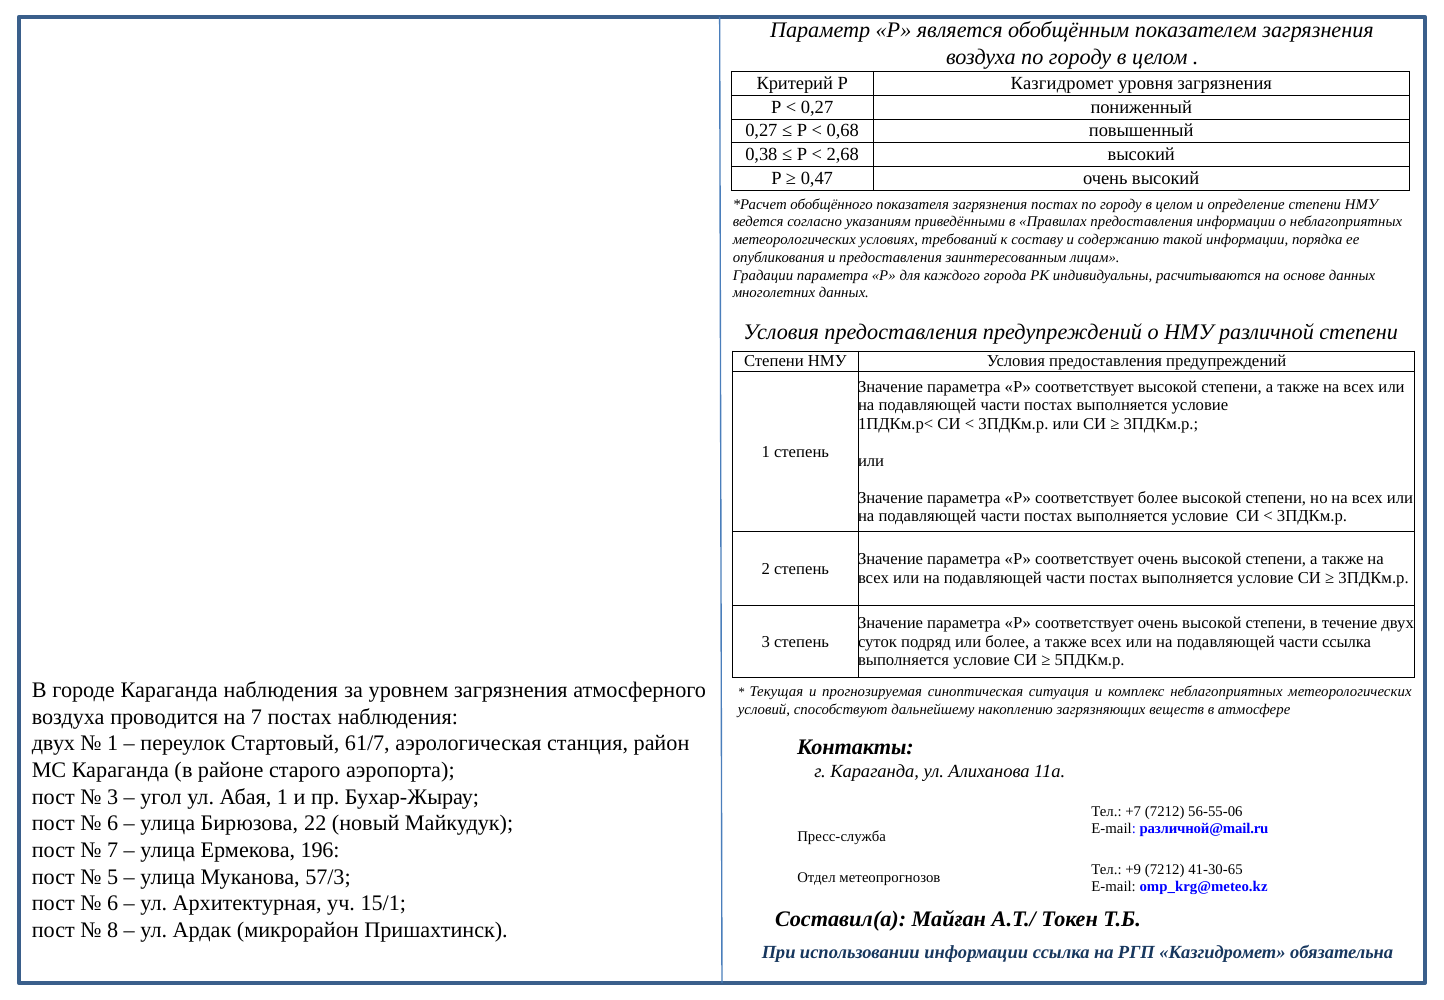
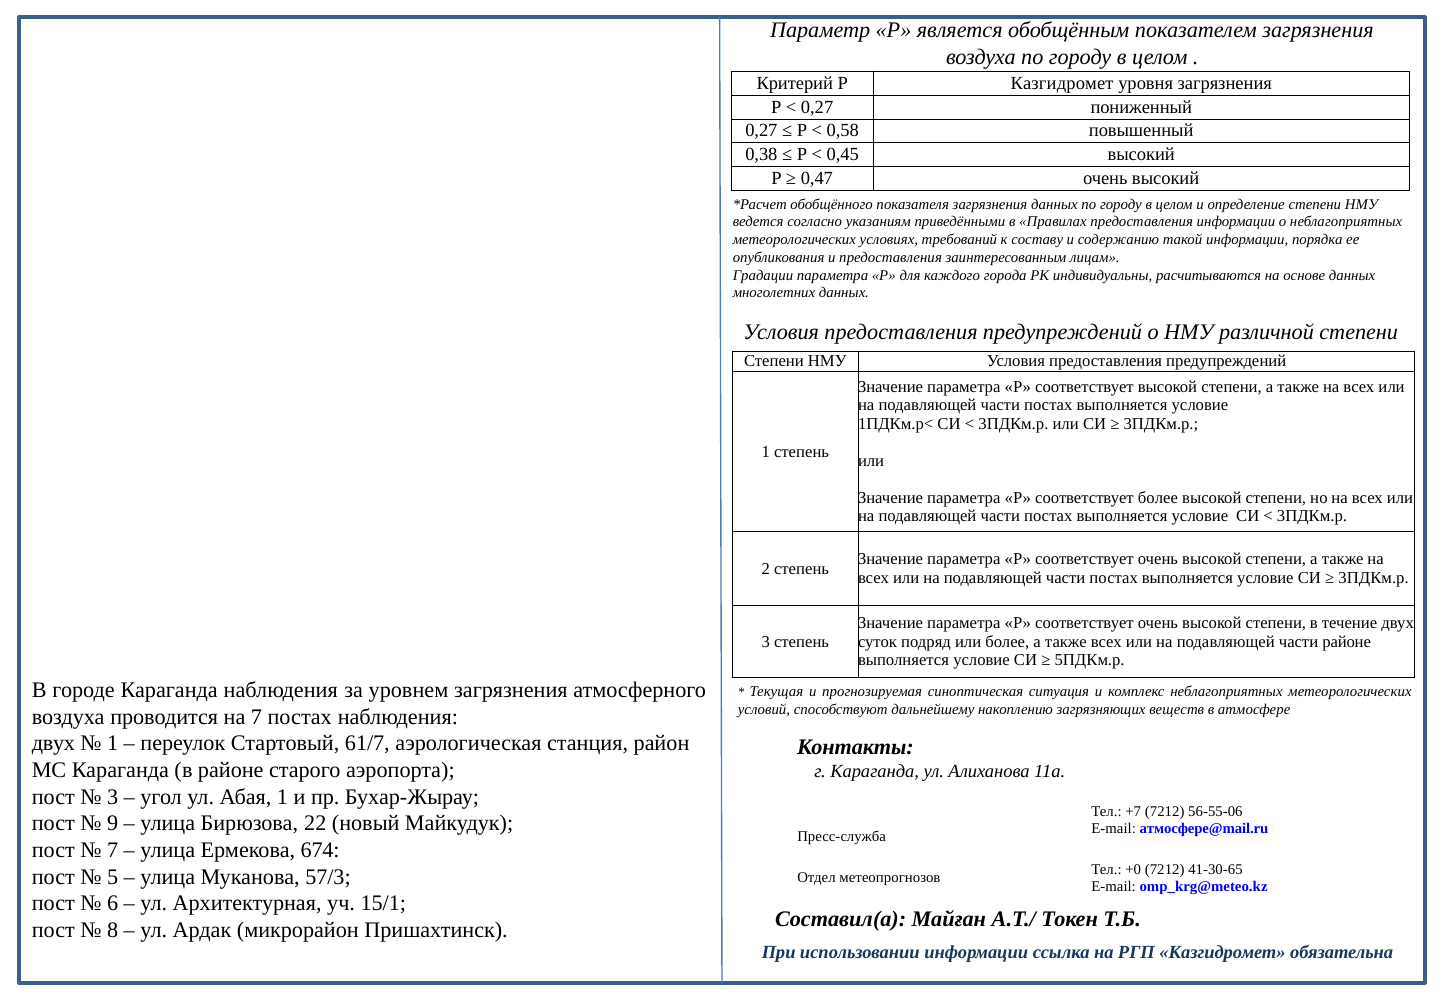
0,68: 0,68 -> 0,58
2,68: 2,68 -> 0,45
загрязнения постах: постах -> данных
части ссылка: ссылка -> районе
6 at (113, 823): 6 -> 9
различной@mail.ru: различной@mail.ru -> атмосфере@mail.ru
196: 196 -> 674
+9: +9 -> +0
